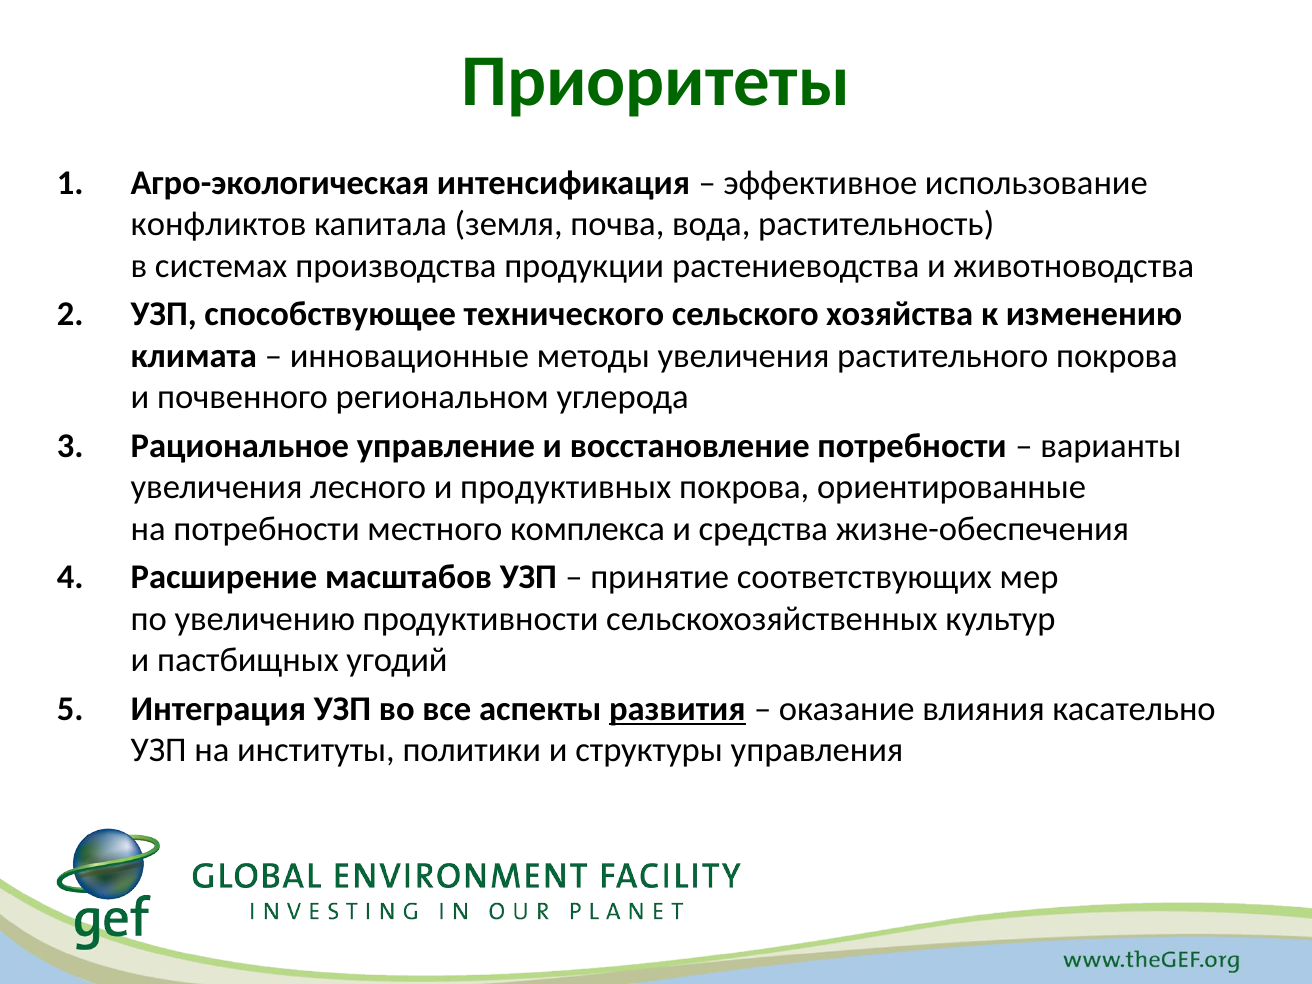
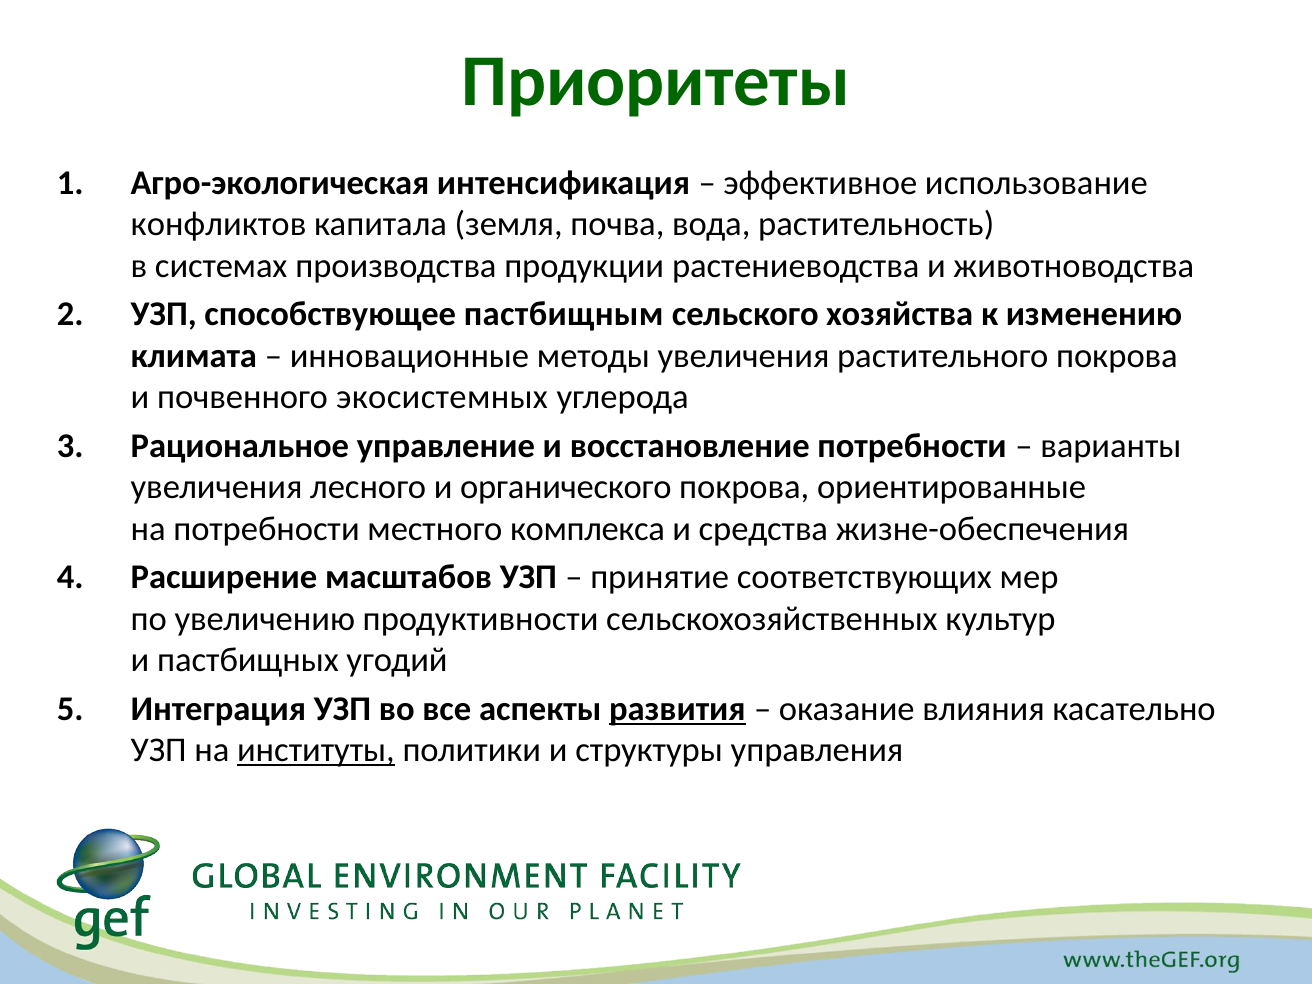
технического: технического -> пастбищным
региональном: региональном -> экосистемных
продуктивных: продуктивных -> органического
институты underline: none -> present
